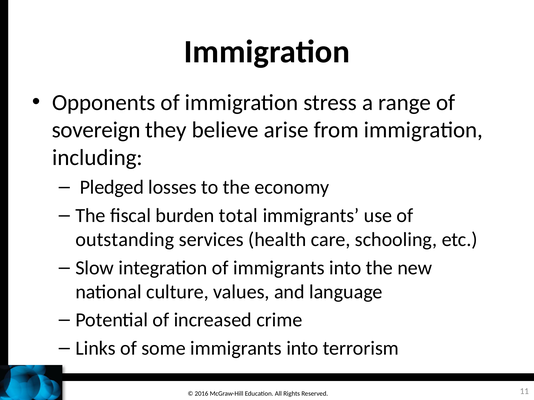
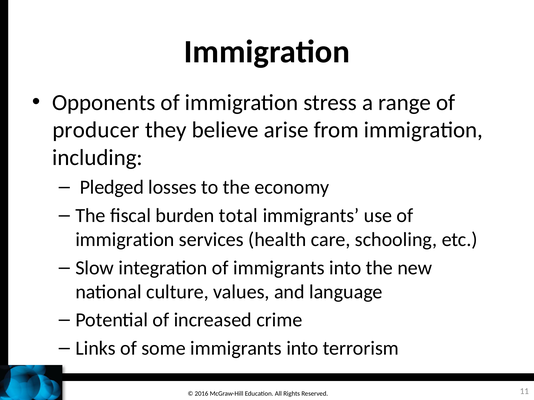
sovereign: sovereign -> producer
outstanding at (125, 240): outstanding -> immigration
